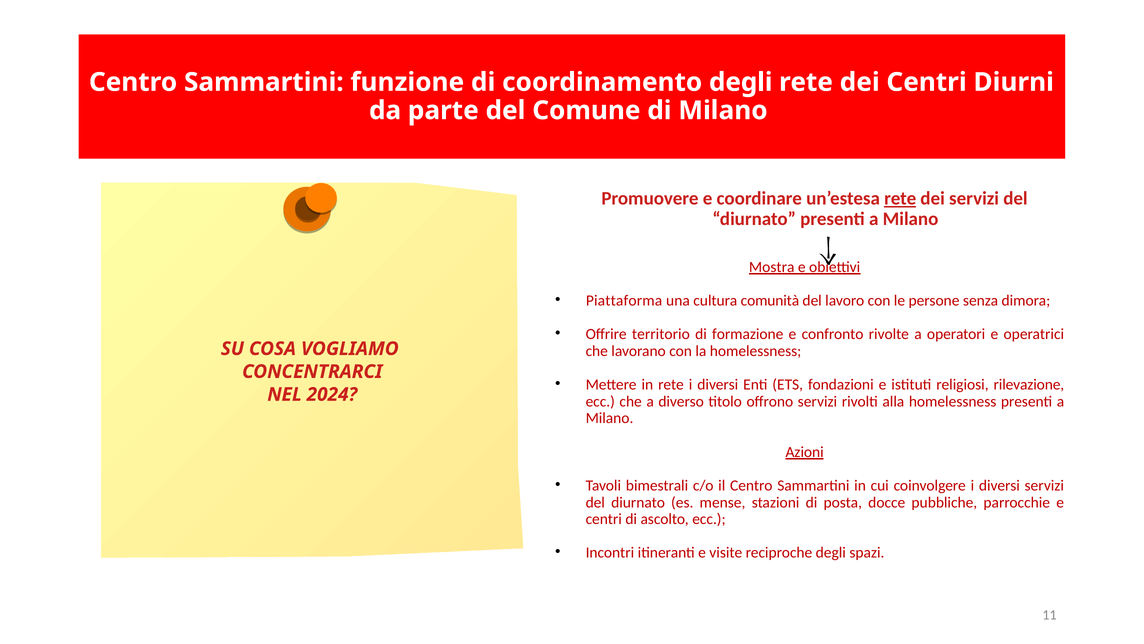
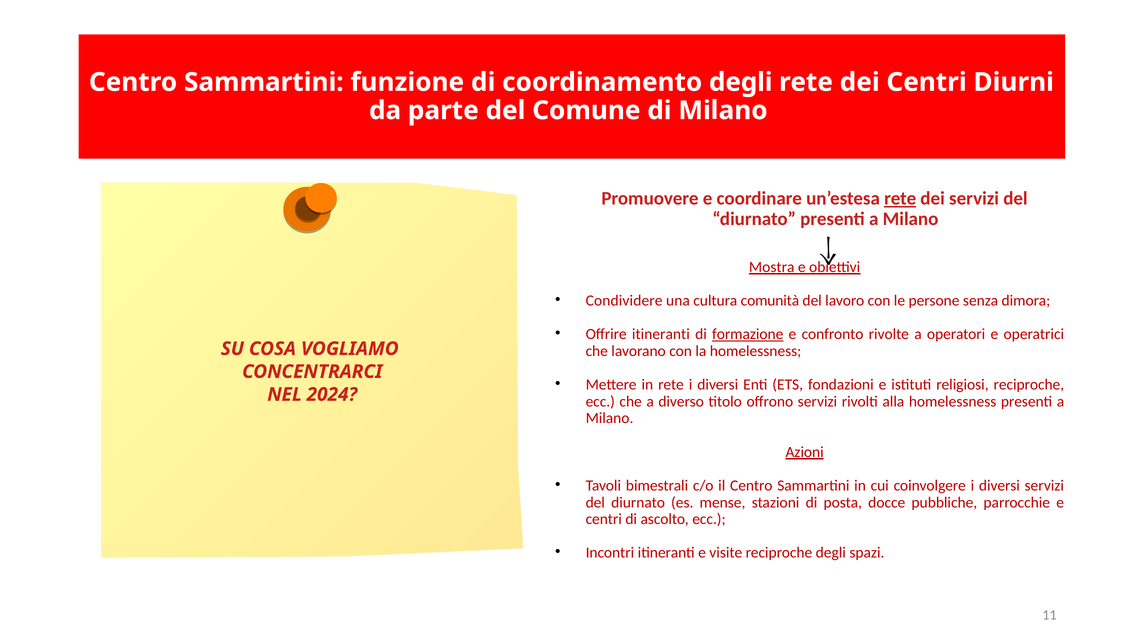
Piattaforma: Piattaforma -> Condividere
Offrire territorio: territorio -> itineranti
formazione underline: none -> present
religiosi rilevazione: rilevazione -> reciproche
